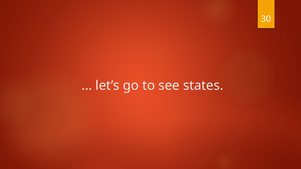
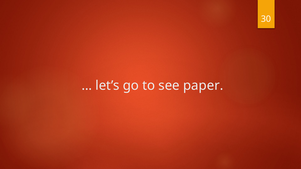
states: states -> paper
